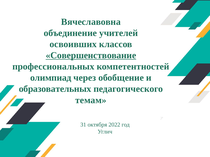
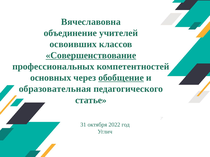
олимпиад: олимпиад -> основных
обобщение underline: none -> present
образовательных: образовательных -> образовательная
темам: темам -> статье
